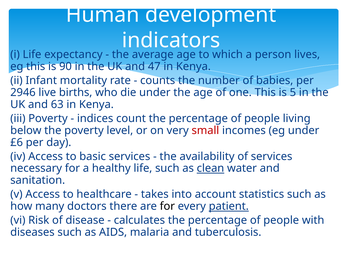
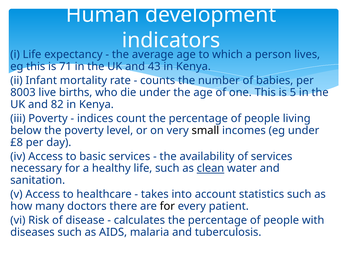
90: 90 -> 71
47: 47 -> 43
2946: 2946 -> 8003
63: 63 -> 82
small colour: red -> black
£6: £6 -> £8
patient underline: present -> none
